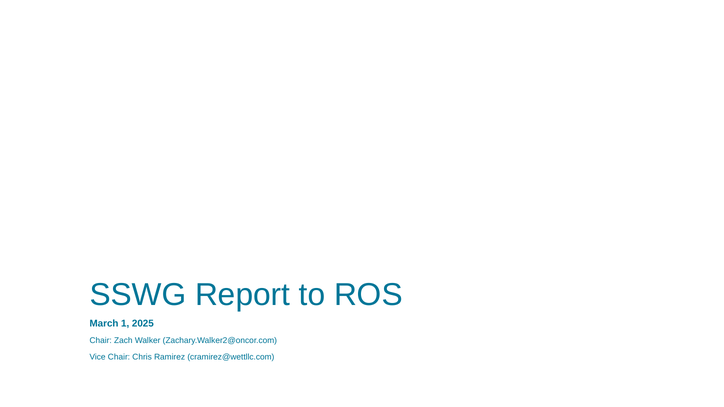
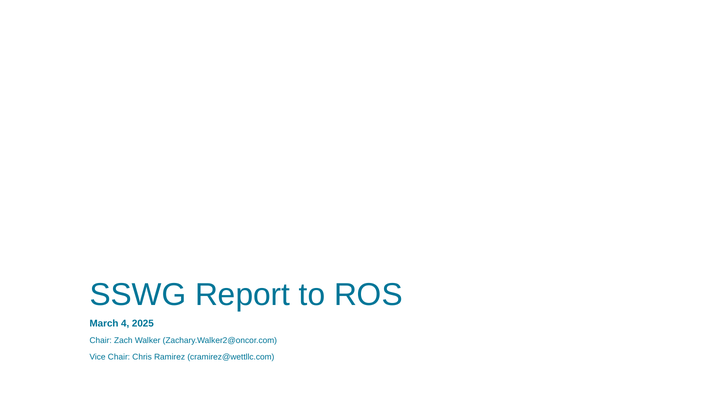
1: 1 -> 4
